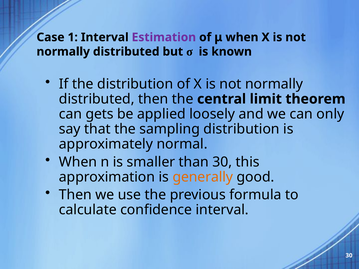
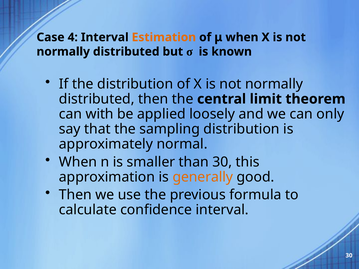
1: 1 -> 4
Estimation colour: purple -> orange
gets: gets -> with
